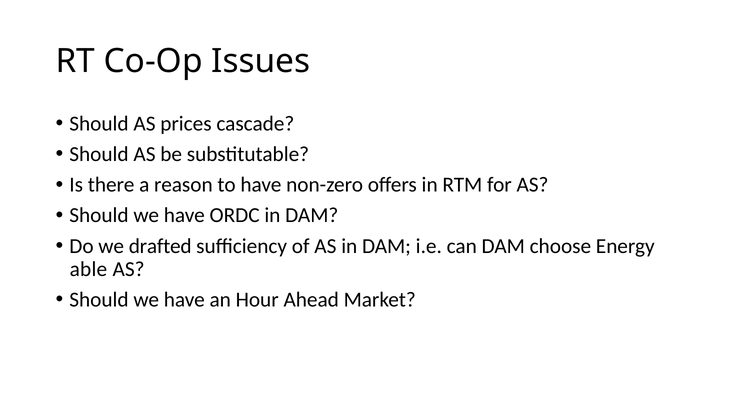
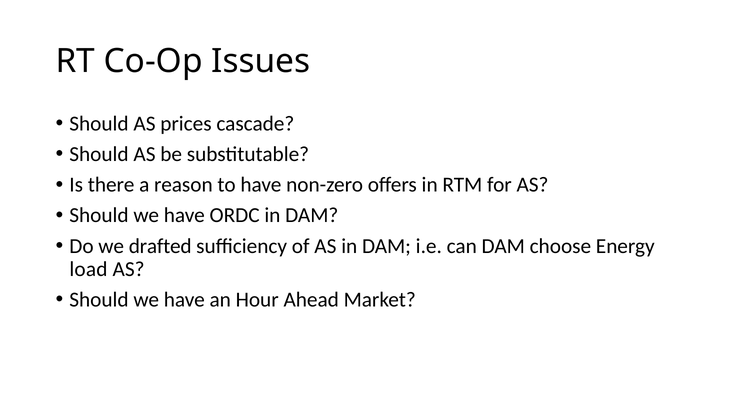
able: able -> load
